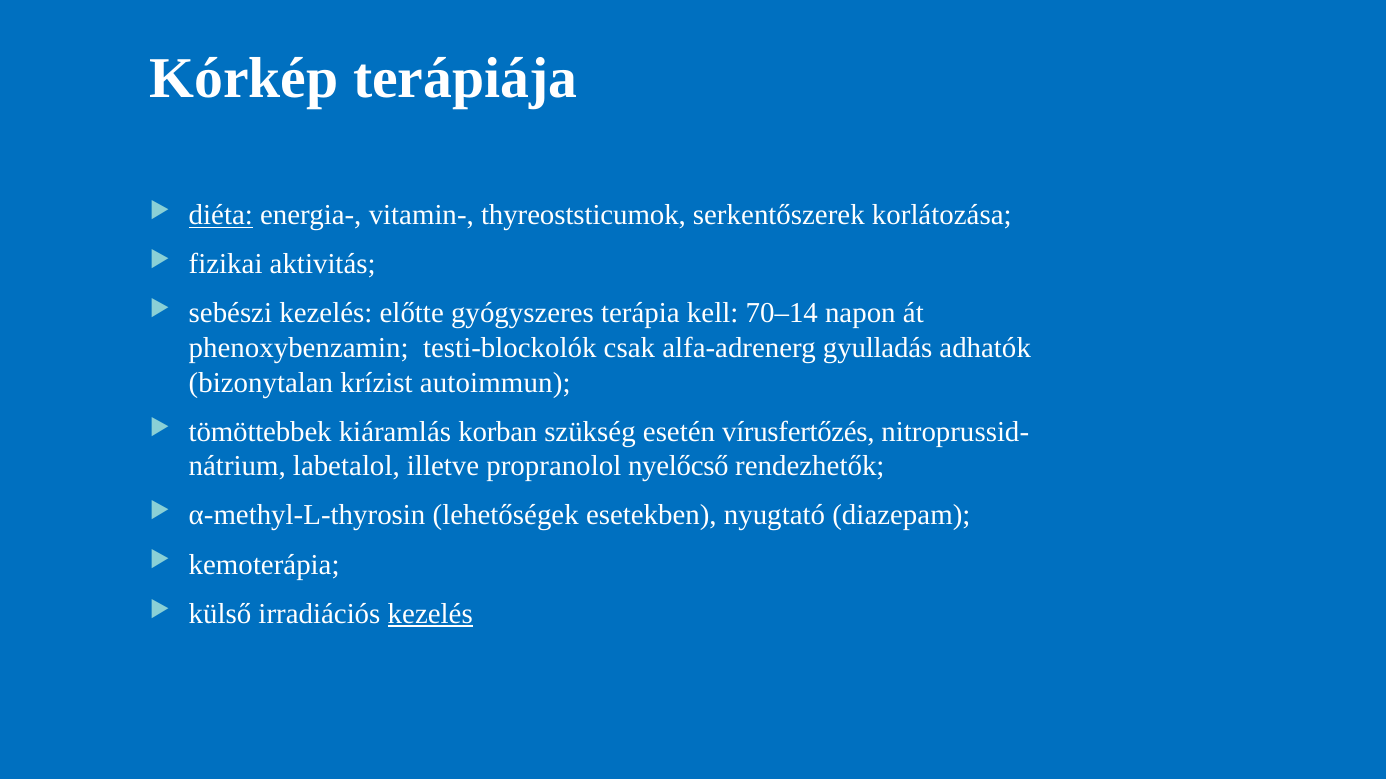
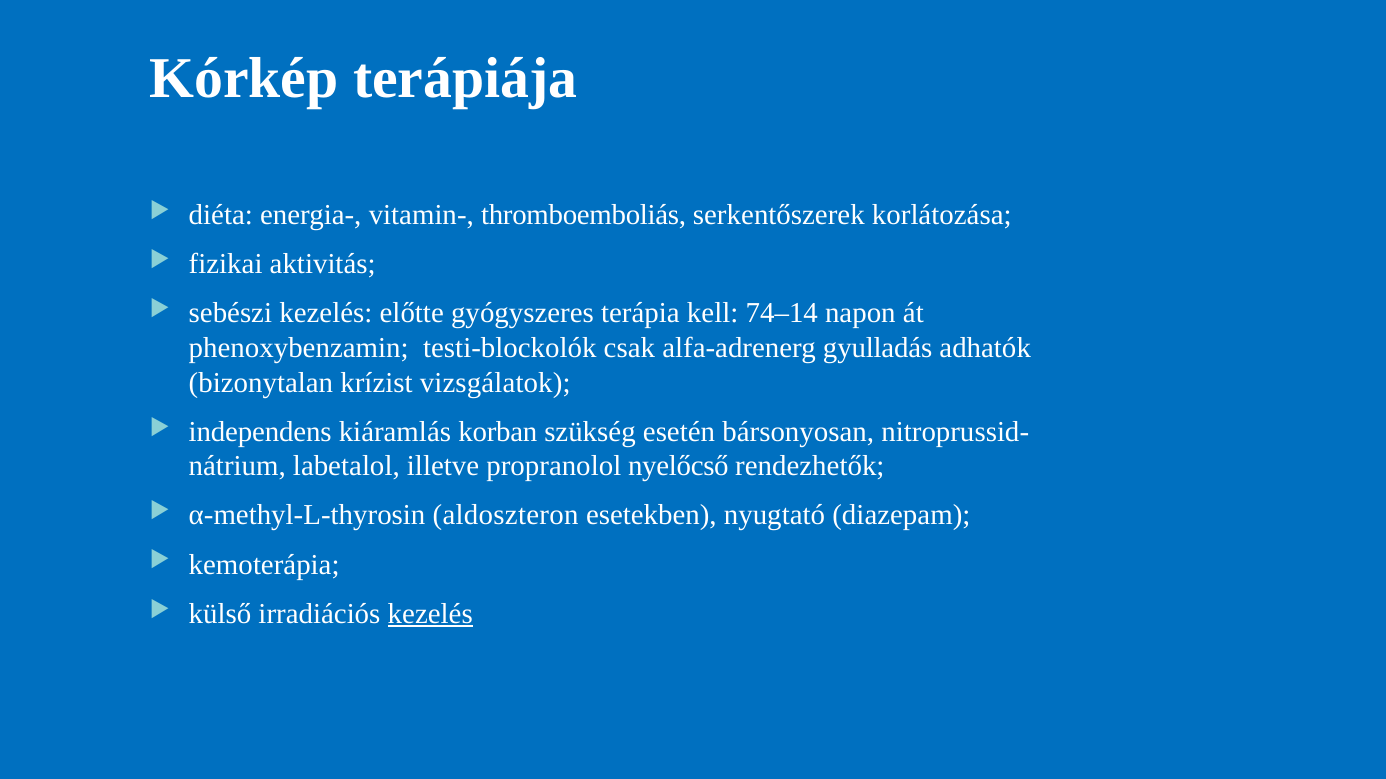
diéta underline: present -> none
thyreoststicumok: thyreoststicumok -> thromboemboliás
70–14: 70–14 -> 74–14
autoimmun: autoimmun -> vizsgálatok
tömöttebbek: tömöttebbek -> independens
vírusfertőzés: vírusfertőzés -> bársonyosan
lehetőségek: lehetőségek -> aldoszteron
